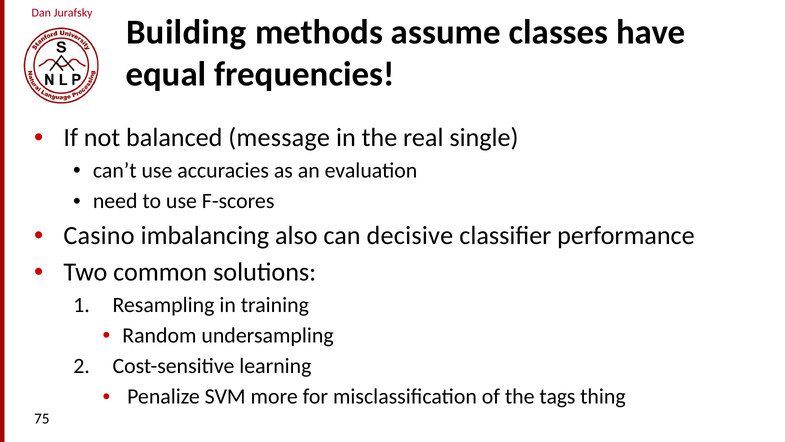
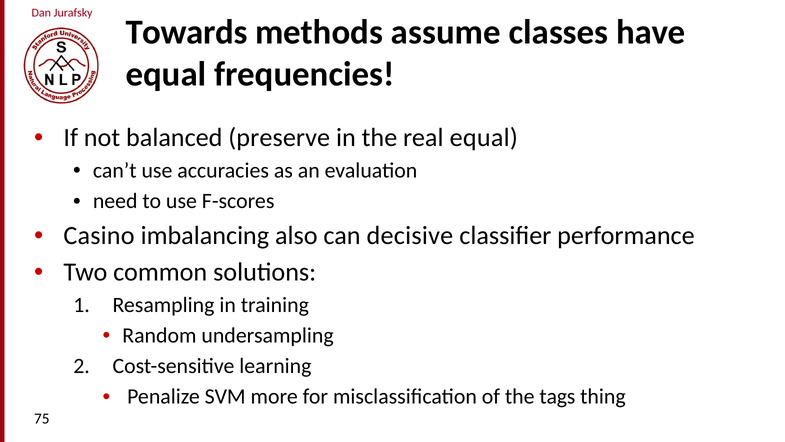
Building: Building -> Towards
message: message -> preserve
real single: single -> equal
